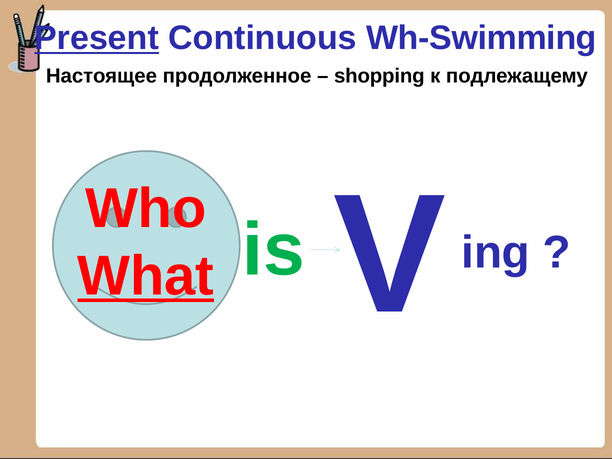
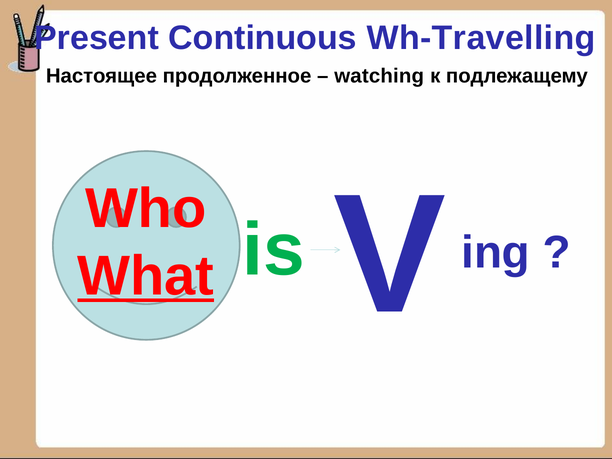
Present underline: present -> none
Wh-Swimming: Wh-Swimming -> Wh-Travelling
shopping: shopping -> watching
